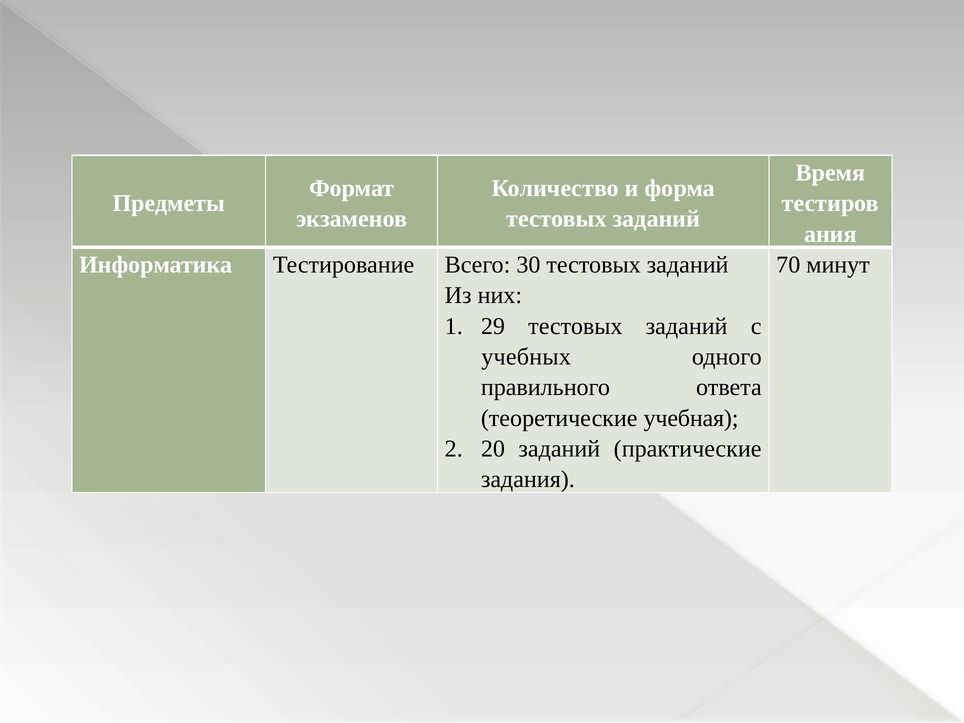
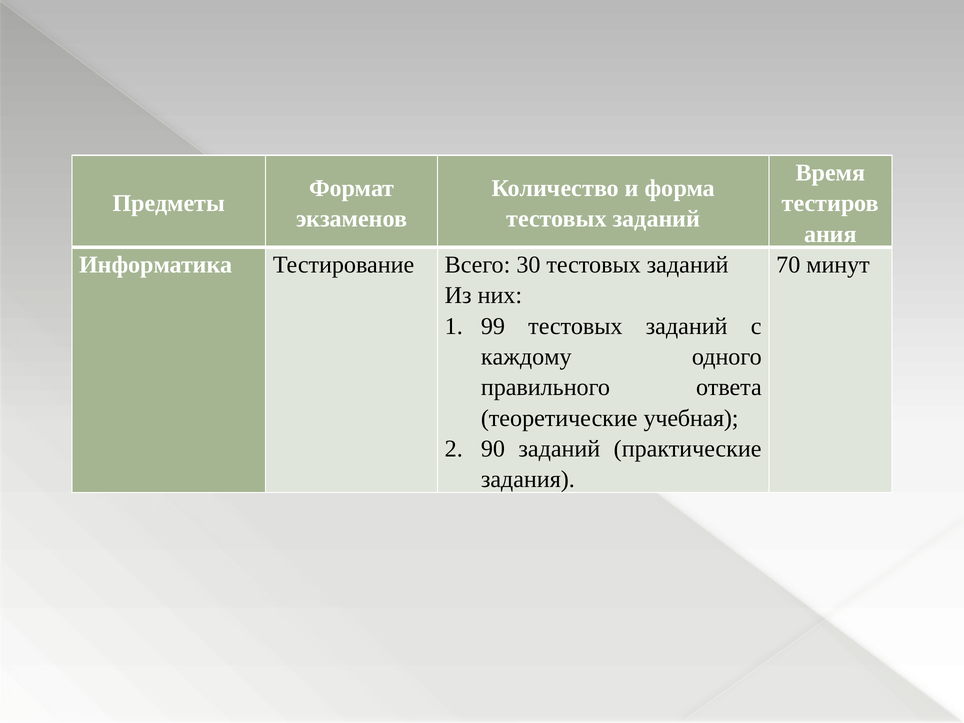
29: 29 -> 99
учебных: учебных -> каждому
20: 20 -> 90
